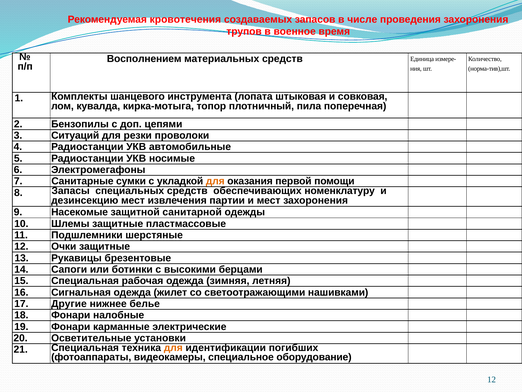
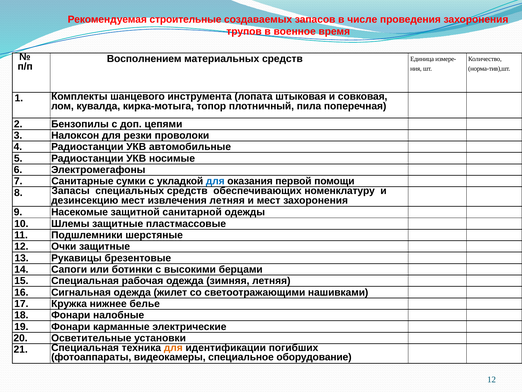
кровотечения: кровотечения -> строительные
Ситуаций: Ситуаций -> Налоксон
для at (215, 181) colour: orange -> blue
извлечения партии: партии -> летняя
Другие: Другие -> Кружка
